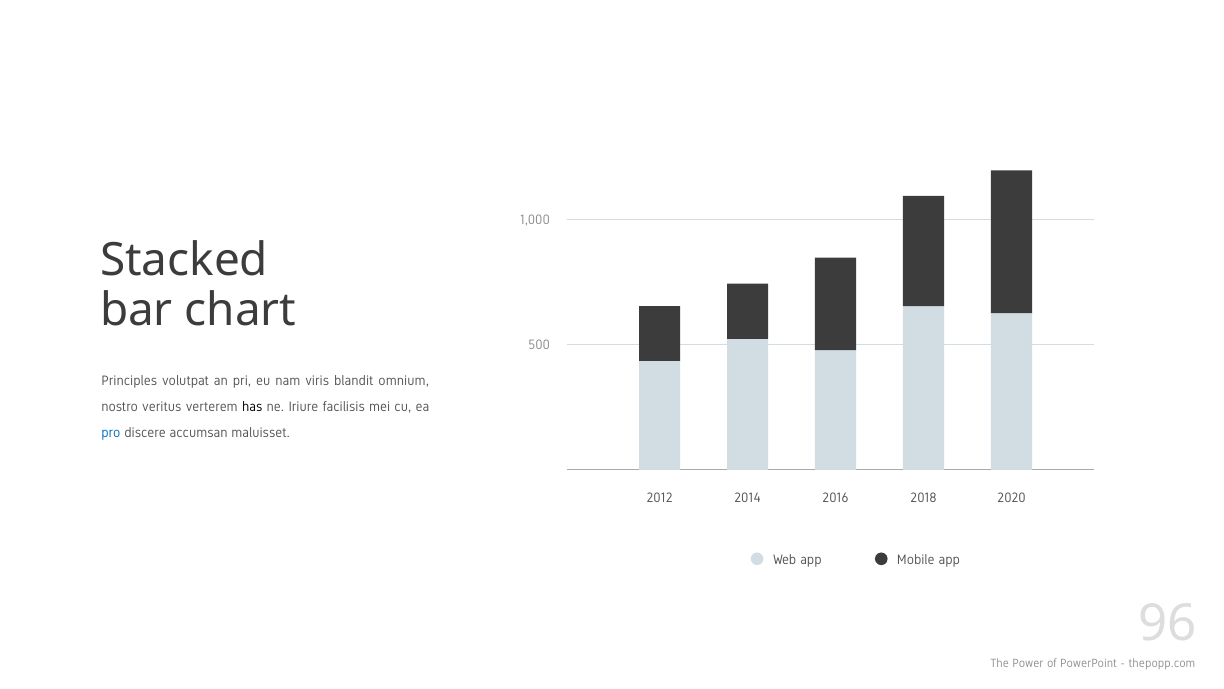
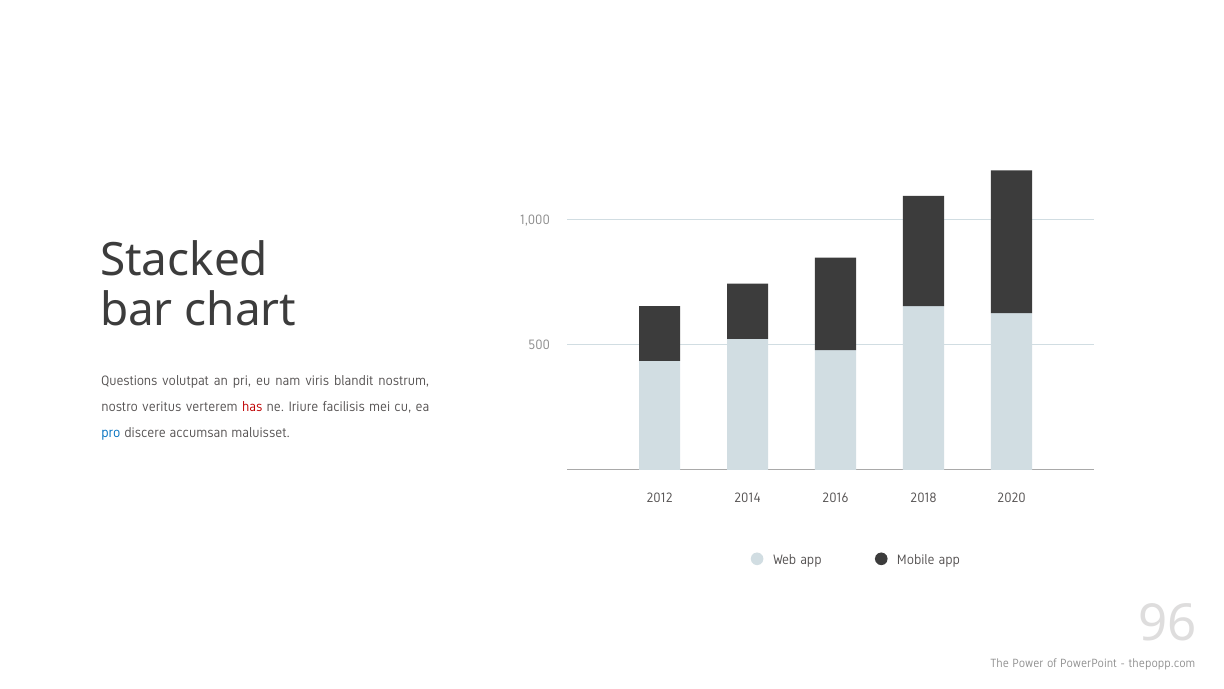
Principles: Principles -> Questions
omnium: omnium -> nostrum
has colour: black -> red
